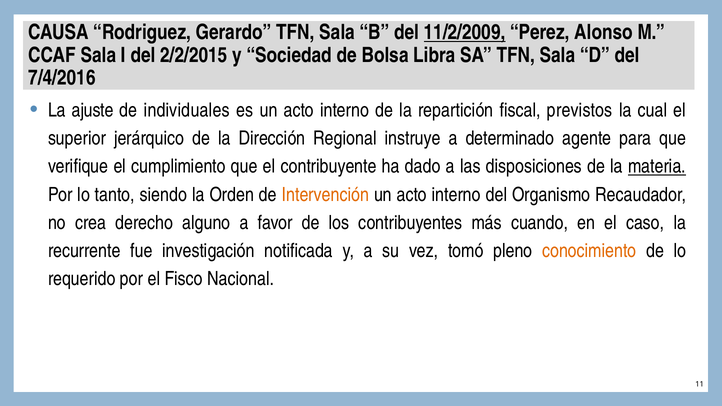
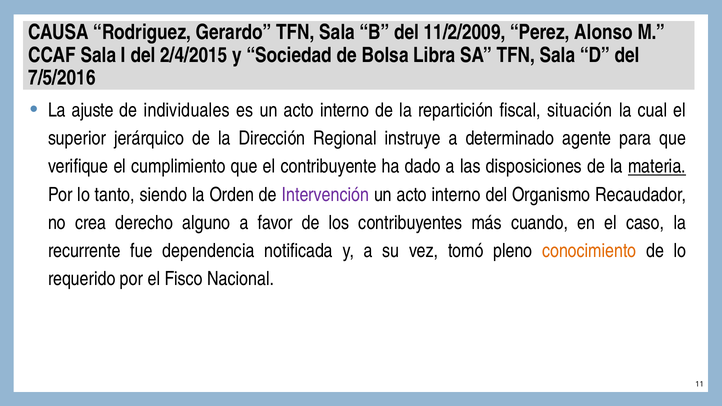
11/2/2009 underline: present -> none
2/2/2015: 2/2/2015 -> 2/4/2015
7/4/2016: 7/4/2016 -> 7/5/2016
previstos: previstos -> situación
Intervención colour: orange -> purple
investigación: investigación -> dependencia
